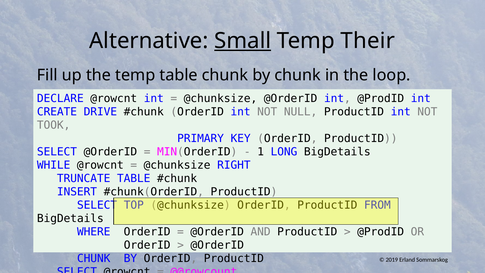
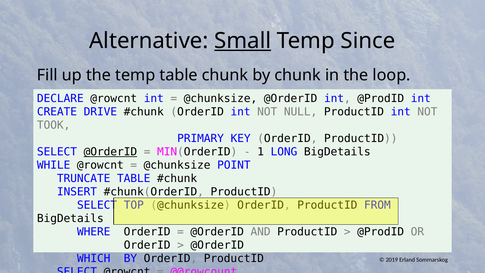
Their: Their -> Since
@OrderID at (110, 152) underline: none -> present
RIGHT: RIGHT -> POINT
CHUNK at (94, 258): CHUNK -> WHICH
